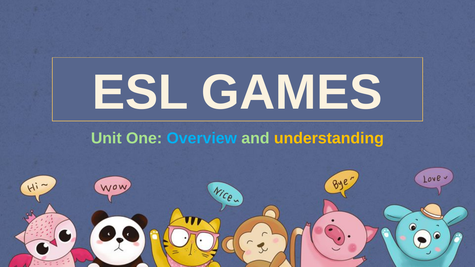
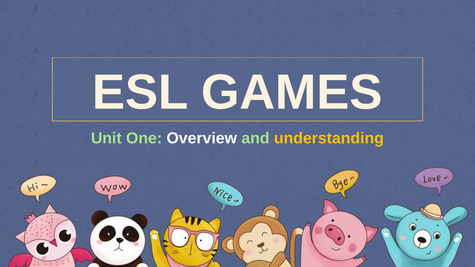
Overview colour: light blue -> white
